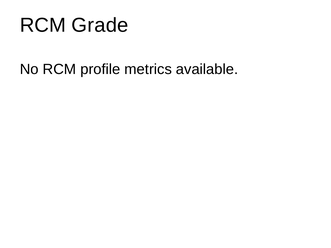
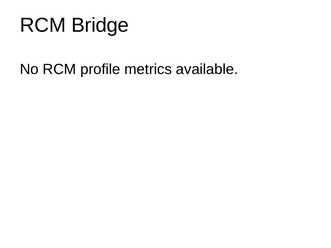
Grade: Grade -> Bridge
